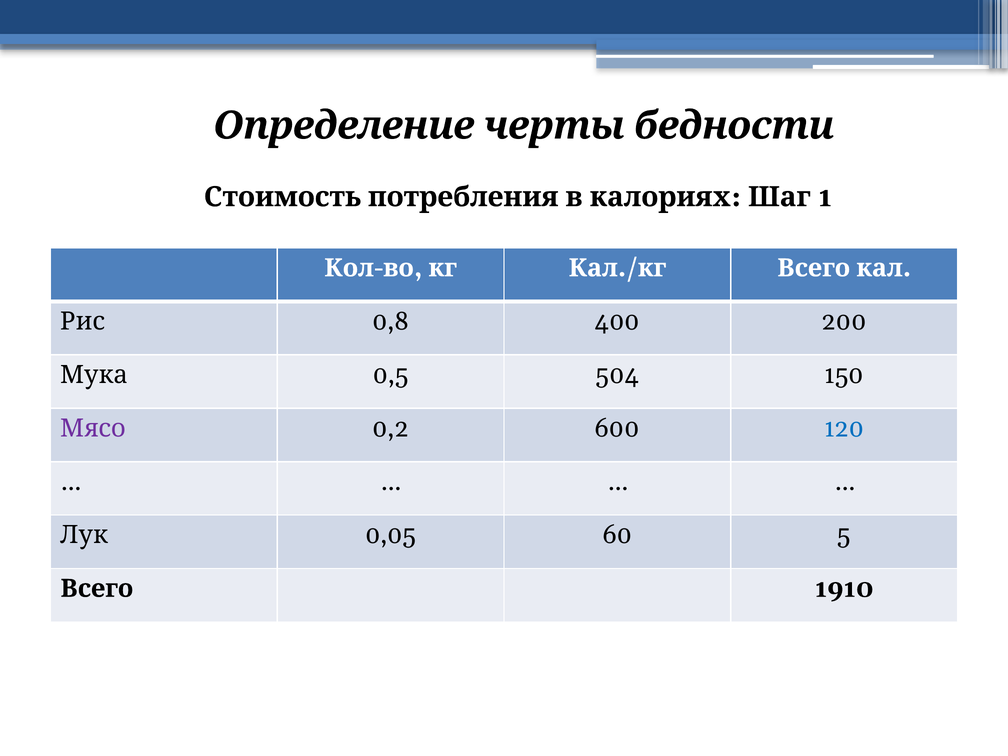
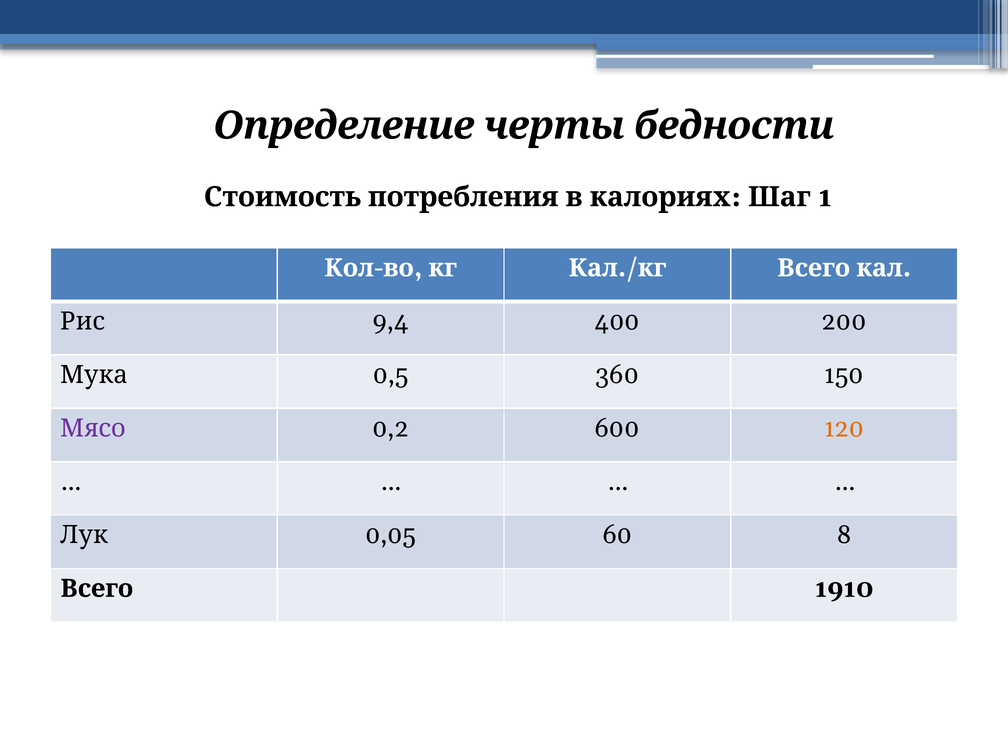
0,8: 0,8 -> 9,4
504: 504 -> 360
120 colour: blue -> orange
5: 5 -> 8
